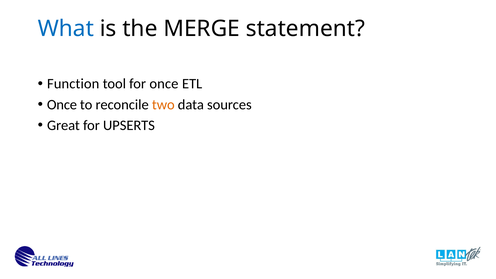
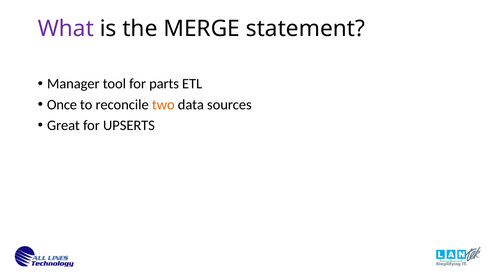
What colour: blue -> purple
Function: Function -> Manager
for once: once -> parts
